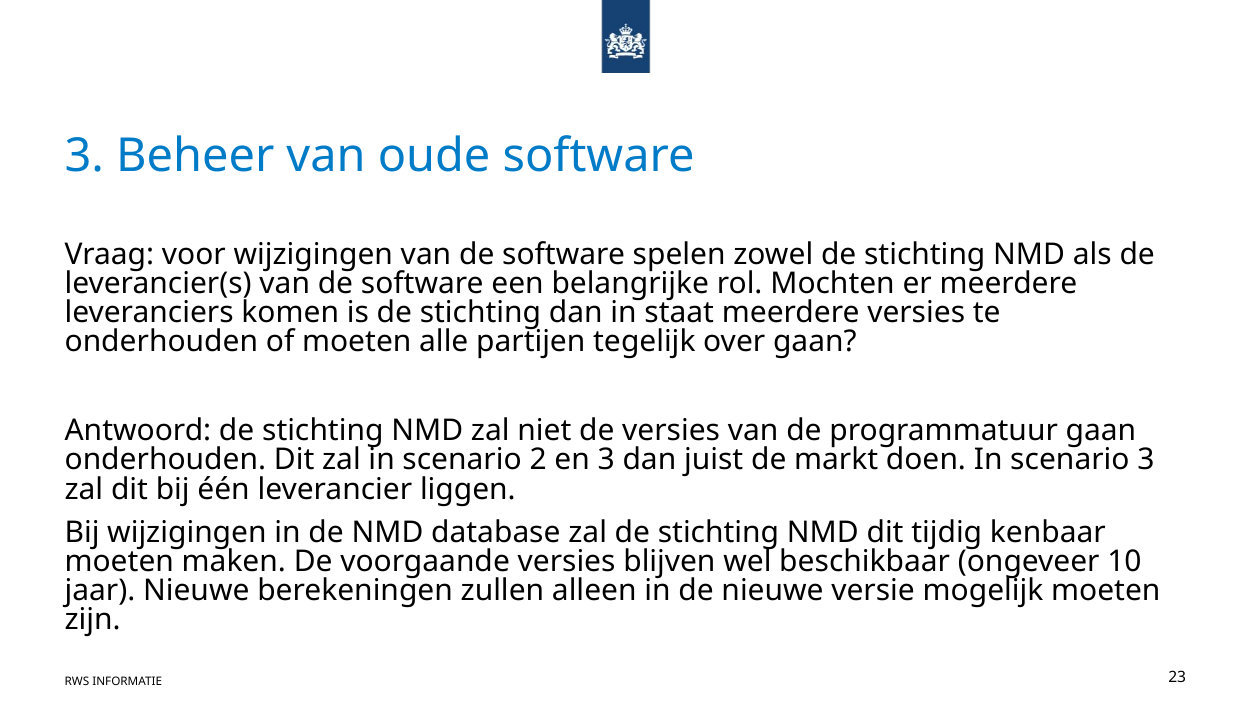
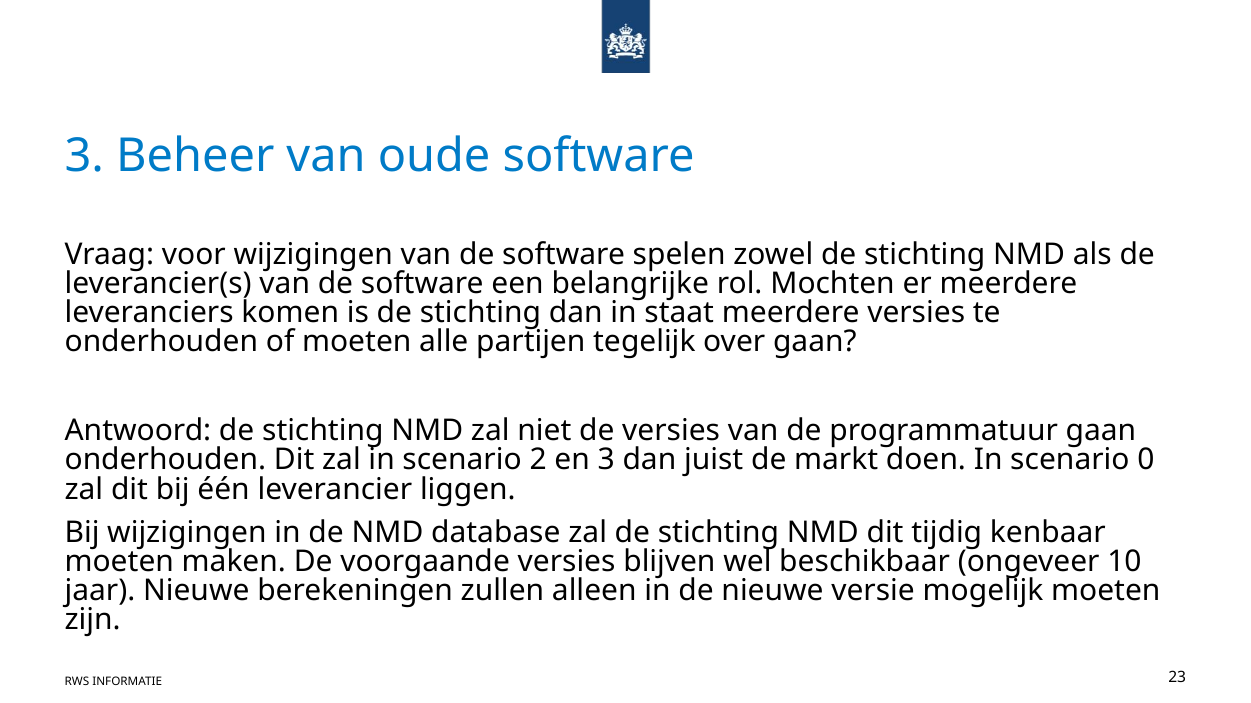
scenario 3: 3 -> 0
